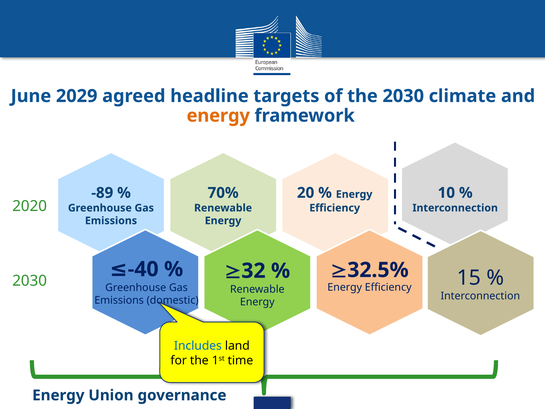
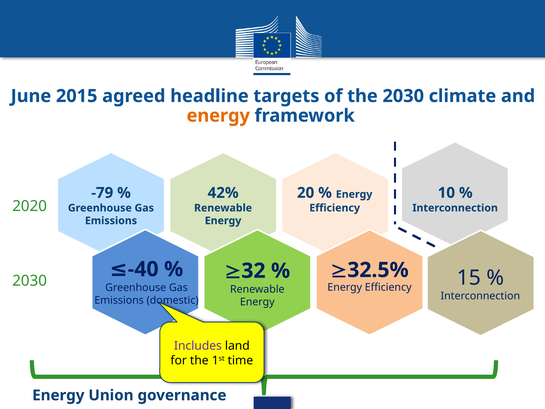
2029: 2029 -> 2015
-89: -89 -> -79
70%: 70% -> 42%
Includes colour: blue -> purple
